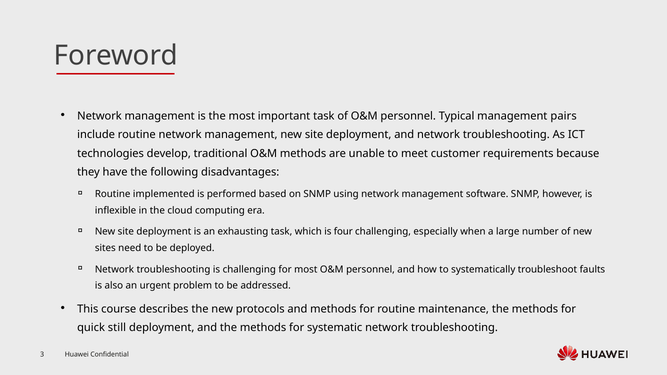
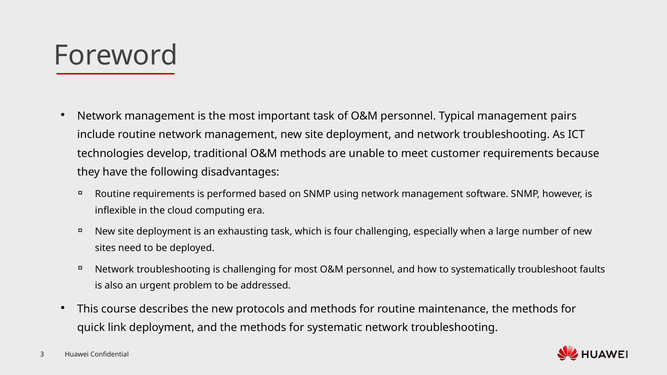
Routine implemented: implemented -> requirements
still: still -> link
